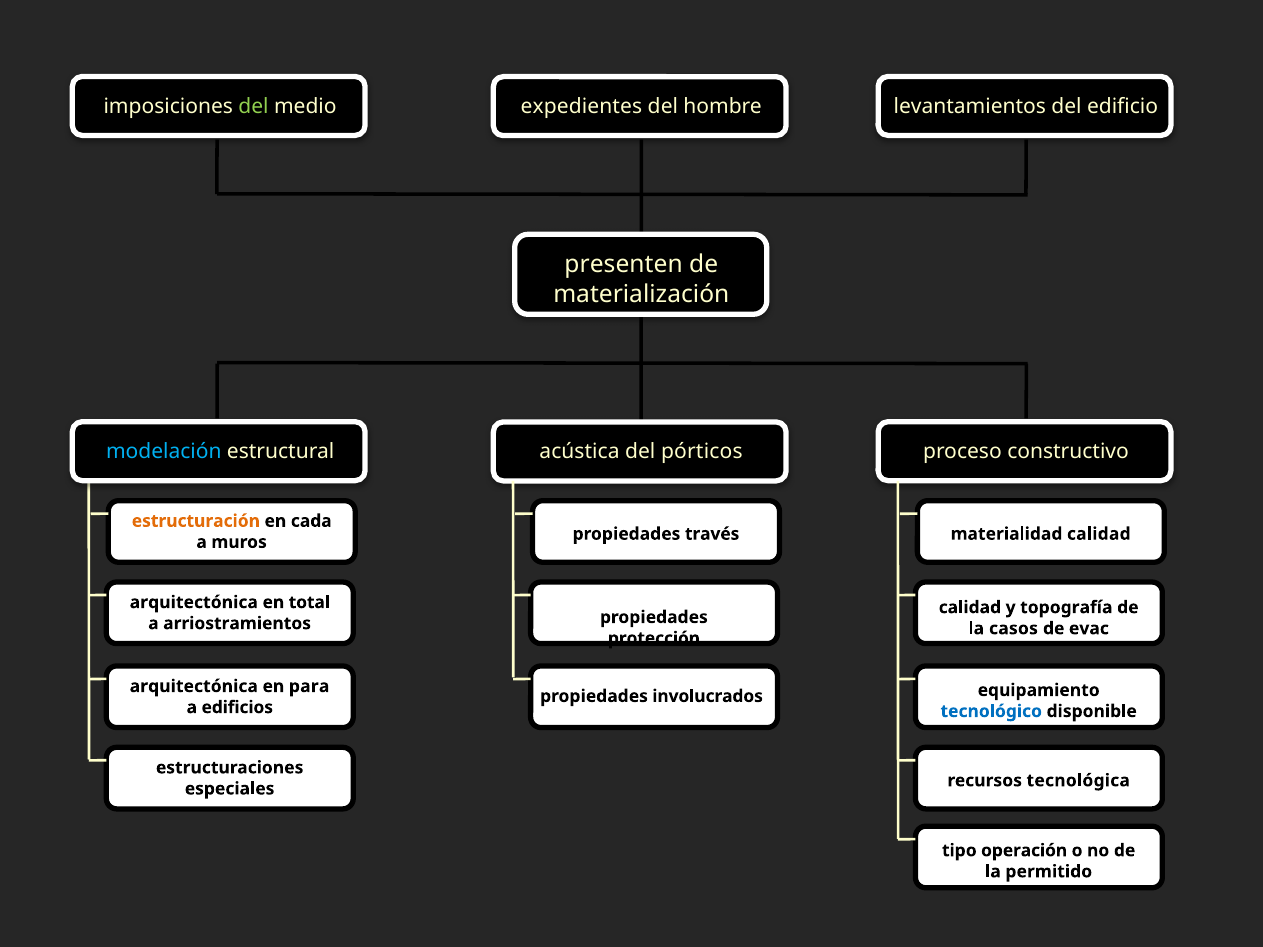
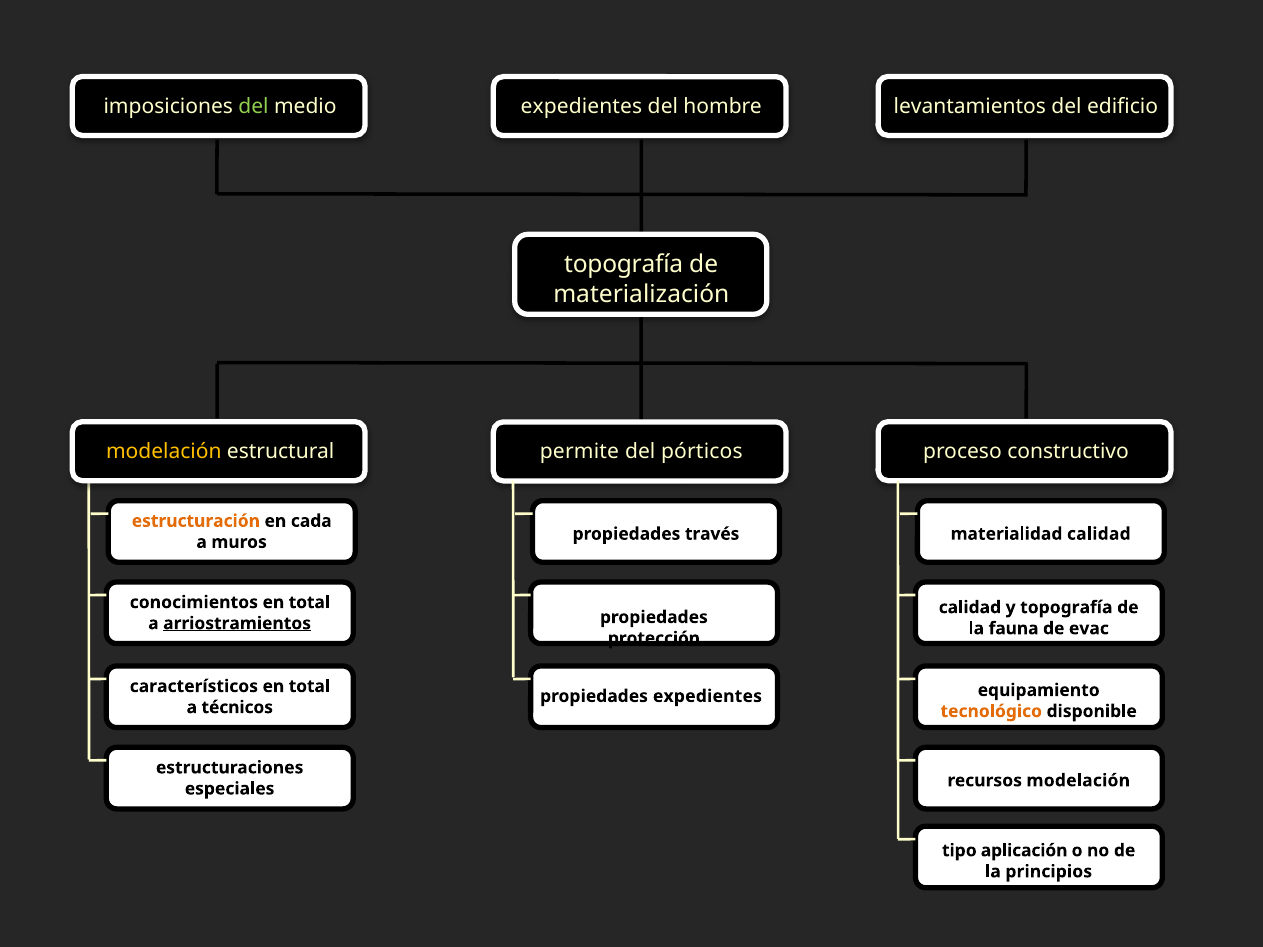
presenten at (624, 265): presenten -> topografía
modelación at (164, 452) colour: light blue -> yellow
acústica: acústica -> permite
arquitectónica at (194, 602): arquitectónica -> conocimientos
arriostramientos underline: none -> present
casos: casos -> fauna
arquitectónica at (194, 686): arquitectónica -> característicos
para at (309, 686): para -> total
propiedades involucrados: involucrados -> expedientes
edificios: edificios -> técnicos
tecnológico colour: blue -> orange
recursos tecnológica: tecnológica -> modelación
operación: operación -> aplicación
permitido: permitido -> principios
